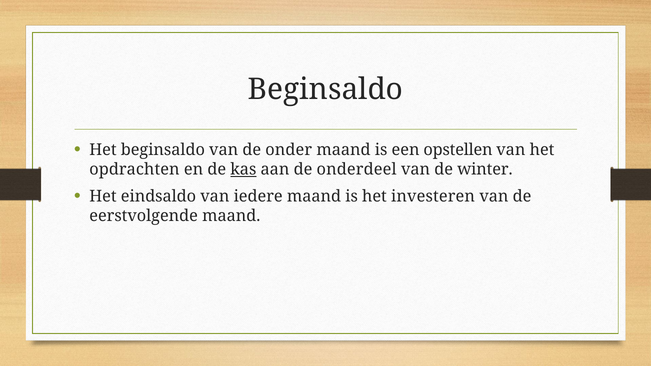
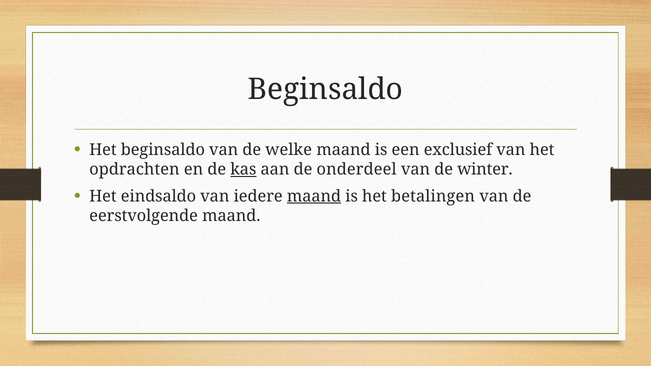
onder: onder -> welke
opstellen: opstellen -> exclusief
maand at (314, 196) underline: none -> present
investeren: investeren -> betalingen
